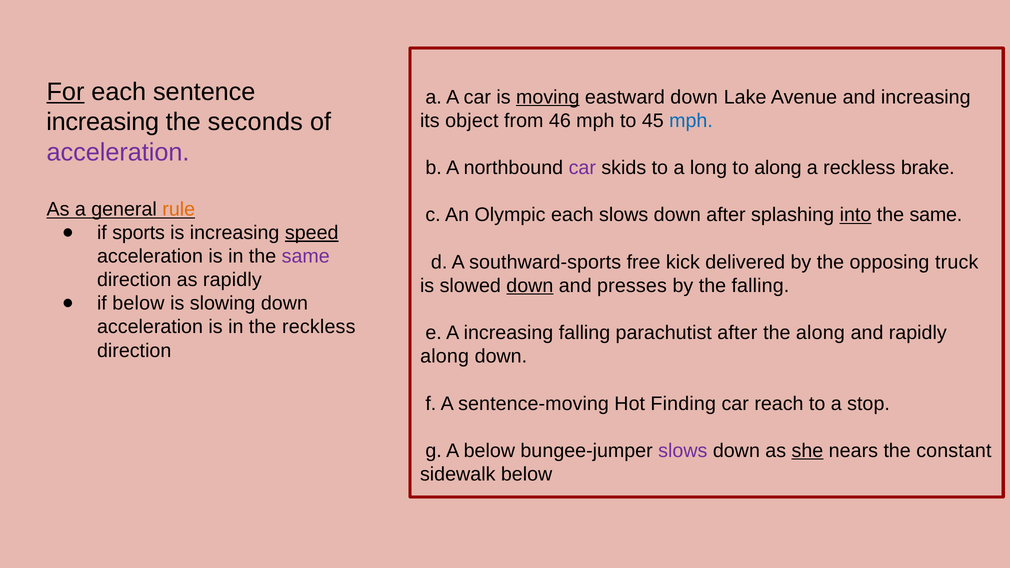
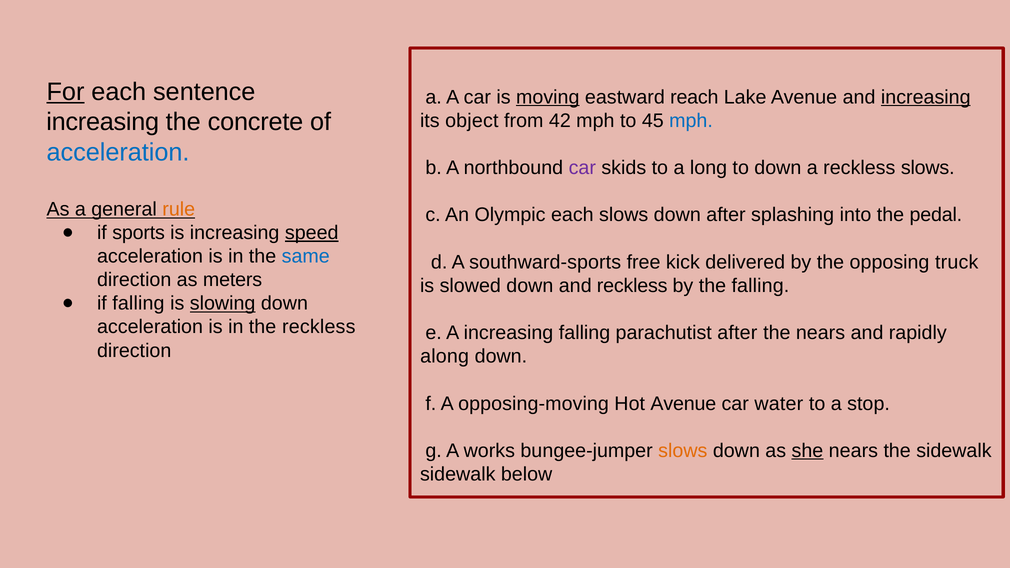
eastward down: down -> reach
increasing at (926, 97) underline: none -> present
seconds: seconds -> concrete
46: 46 -> 42
acceleration at (118, 152) colour: purple -> blue
to along: along -> down
reckless brake: brake -> slows
into underline: present -> none
same at (936, 215): same -> pedal
same at (306, 256) colour: purple -> blue
as rapidly: rapidly -> meters
down at (530, 286) underline: present -> none
and presses: presses -> reckless
if below: below -> falling
slowing underline: none -> present
the along: along -> nears
sentence-moving: sentence-moving -> opposing-moving
Hot Finding: Finding -> Avenue
reach: reach -> water
A below: below -> works
slows at (683, 451) colour: purple -> orange
the constant: constant -> sidewalk
